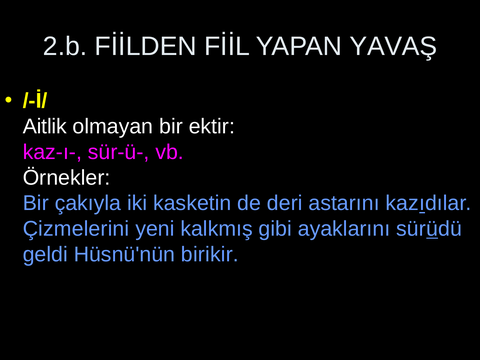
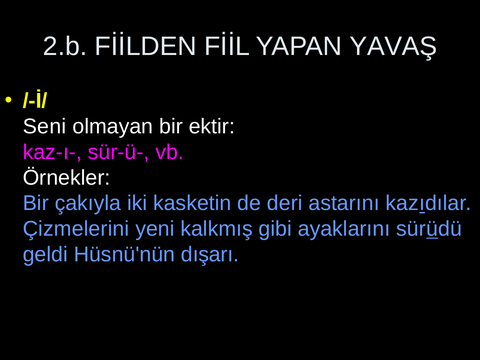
Aitlik: Aitlik -> Seni
birikir: birikir -> dışarı
